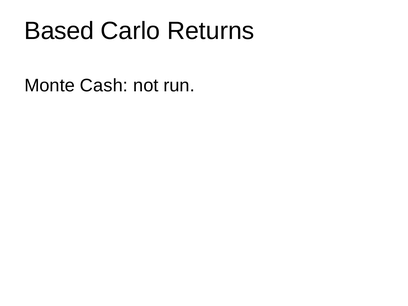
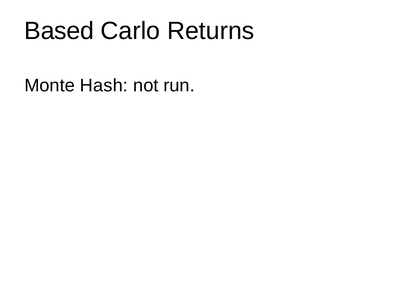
Cash: Cash -> Hash
